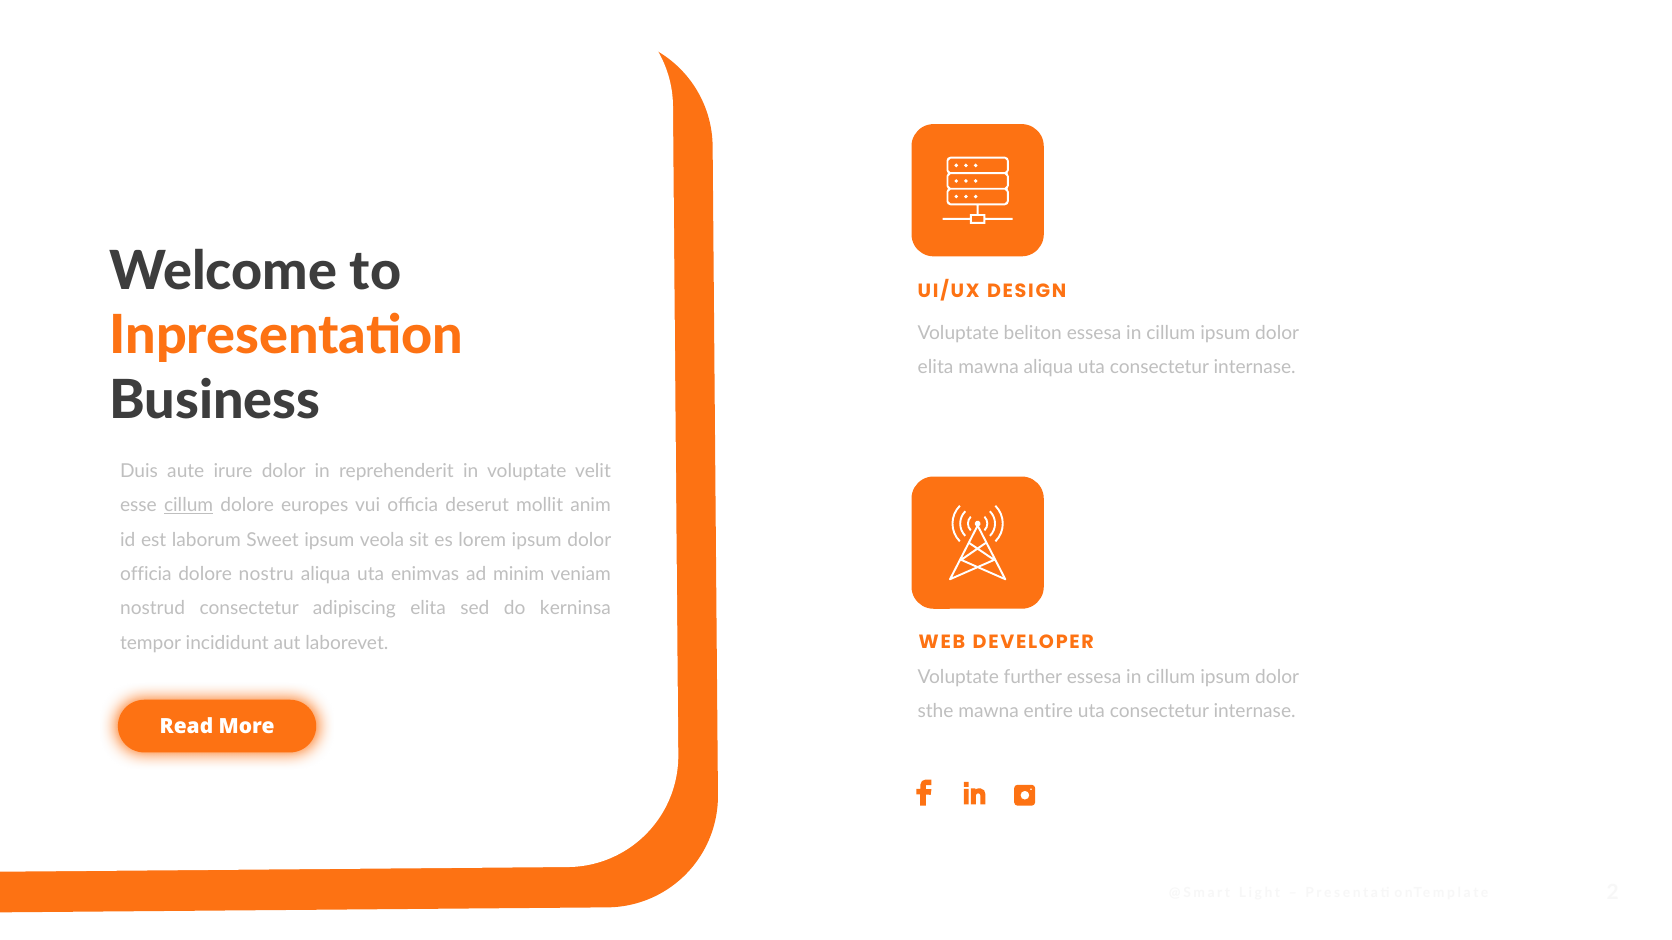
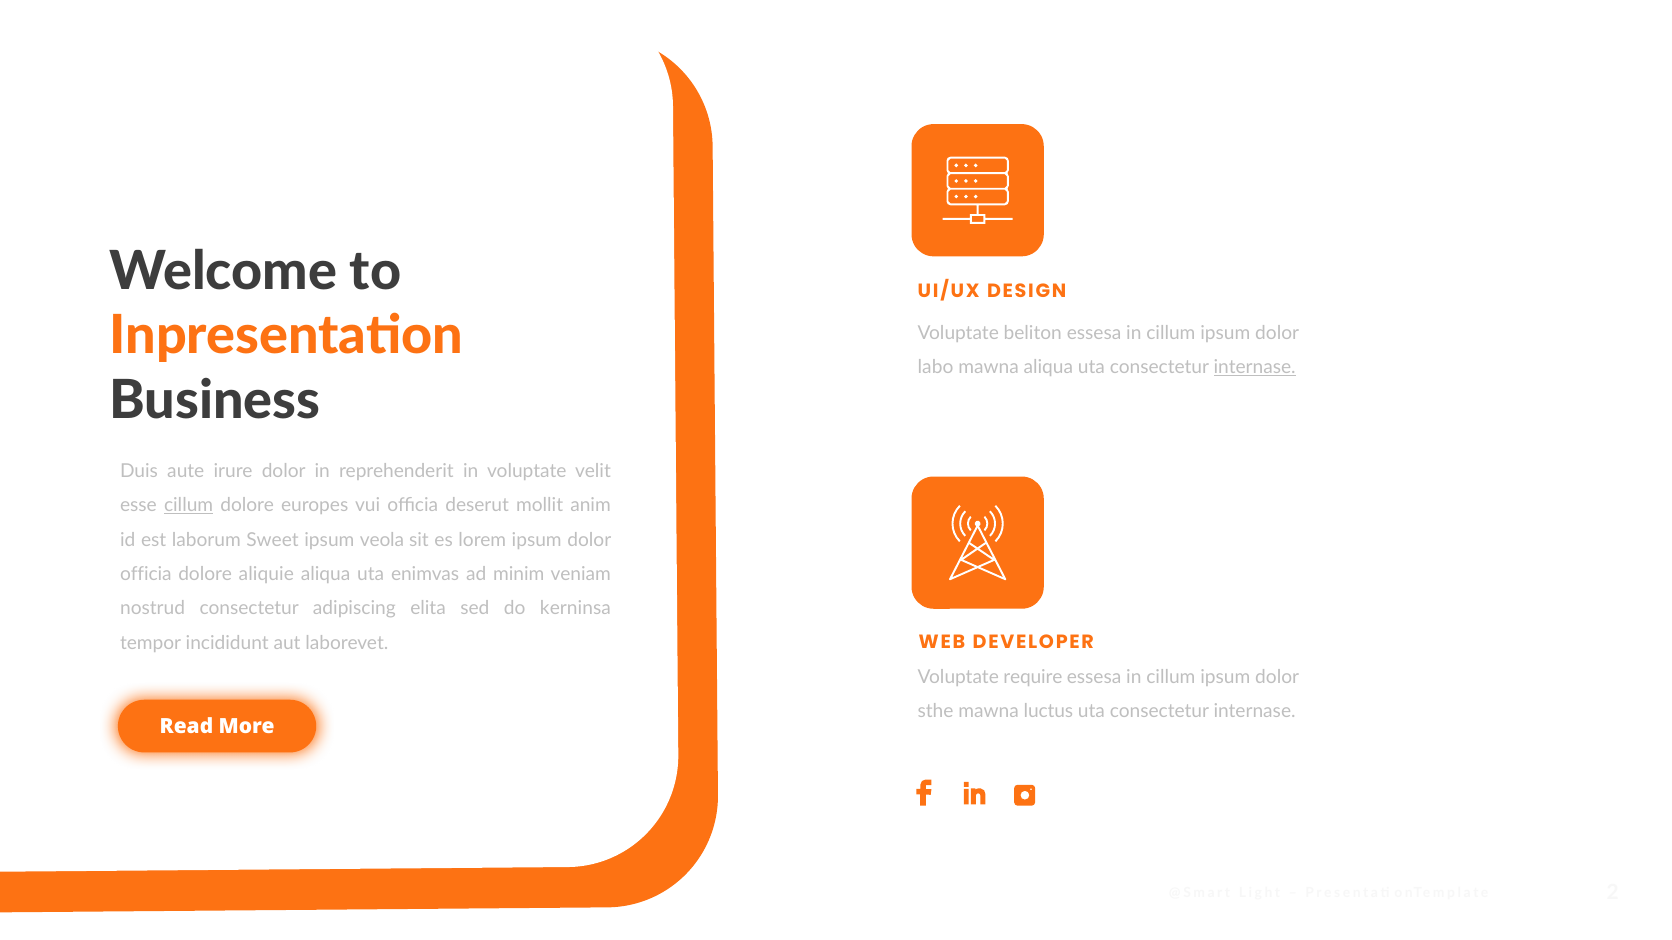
elita at (936, 367): elita -> labo
internase at (1255, 367) underline: none -> present
nostru: nostru -> aliquie
further: further -> require
entire: entire -> luctus
